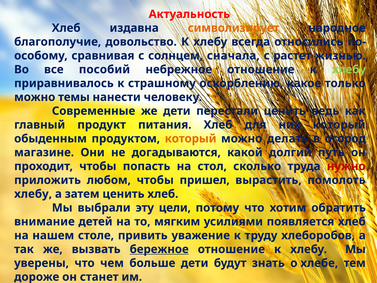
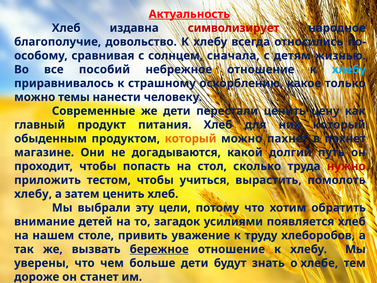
Актуальность underline: none -> present
символизирует colour: orange -> red
растет: растет -> детям
хлебу at (349, 69) colour: light green -> light blue
ведь: ведь -> цену
можно делать: делать -> пахнет
в огород: огород -> пахнет
любом: любом -> тестом
пришел: пришел -> учиться
мягким: мягким -> загадок
